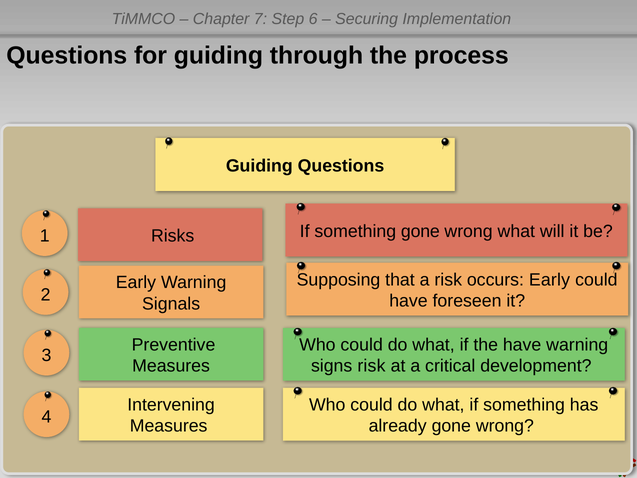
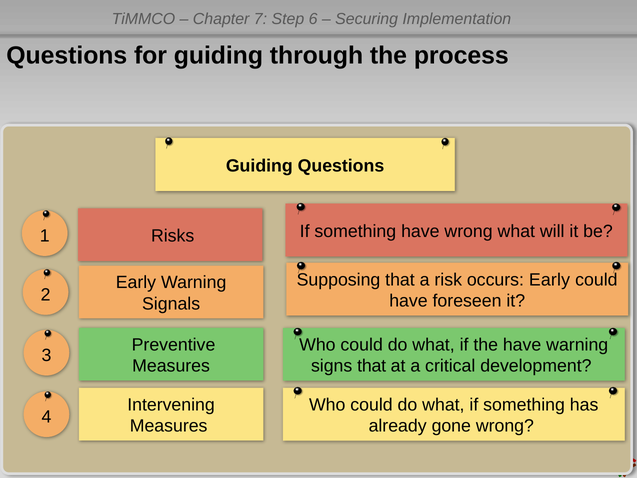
something gone: gone -> have
signs risk: risk -> that
